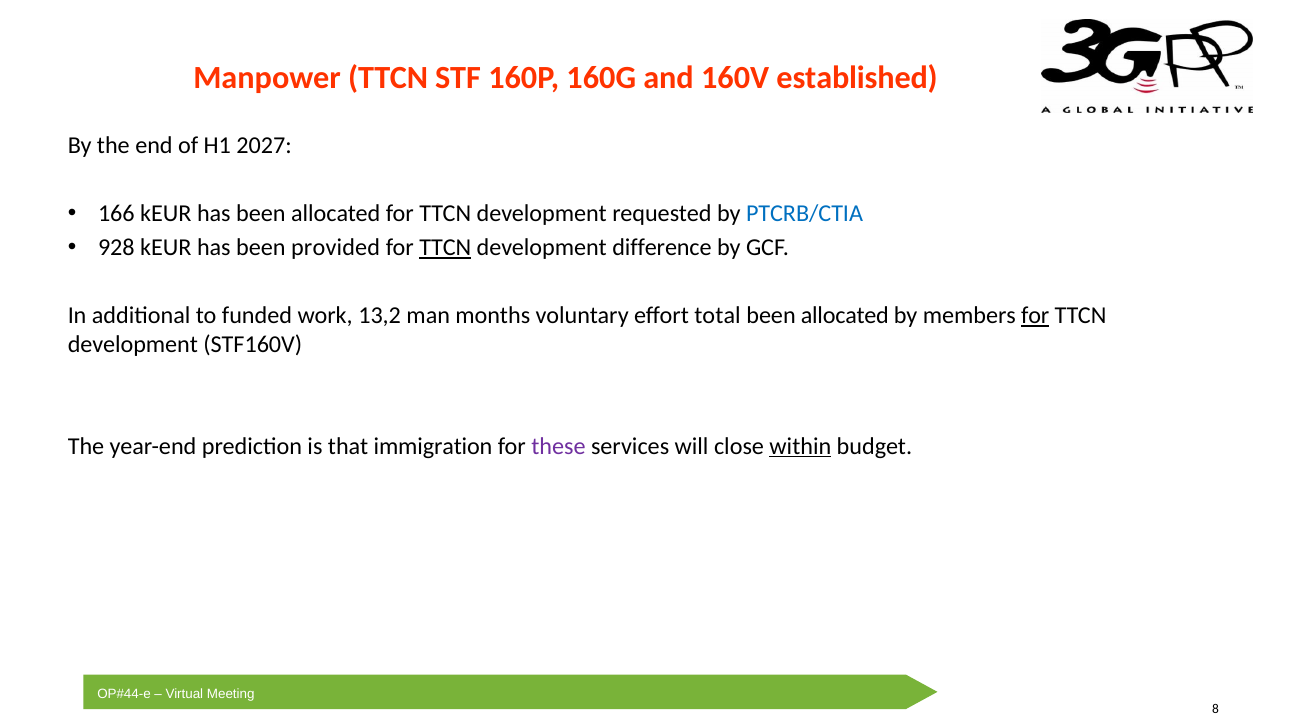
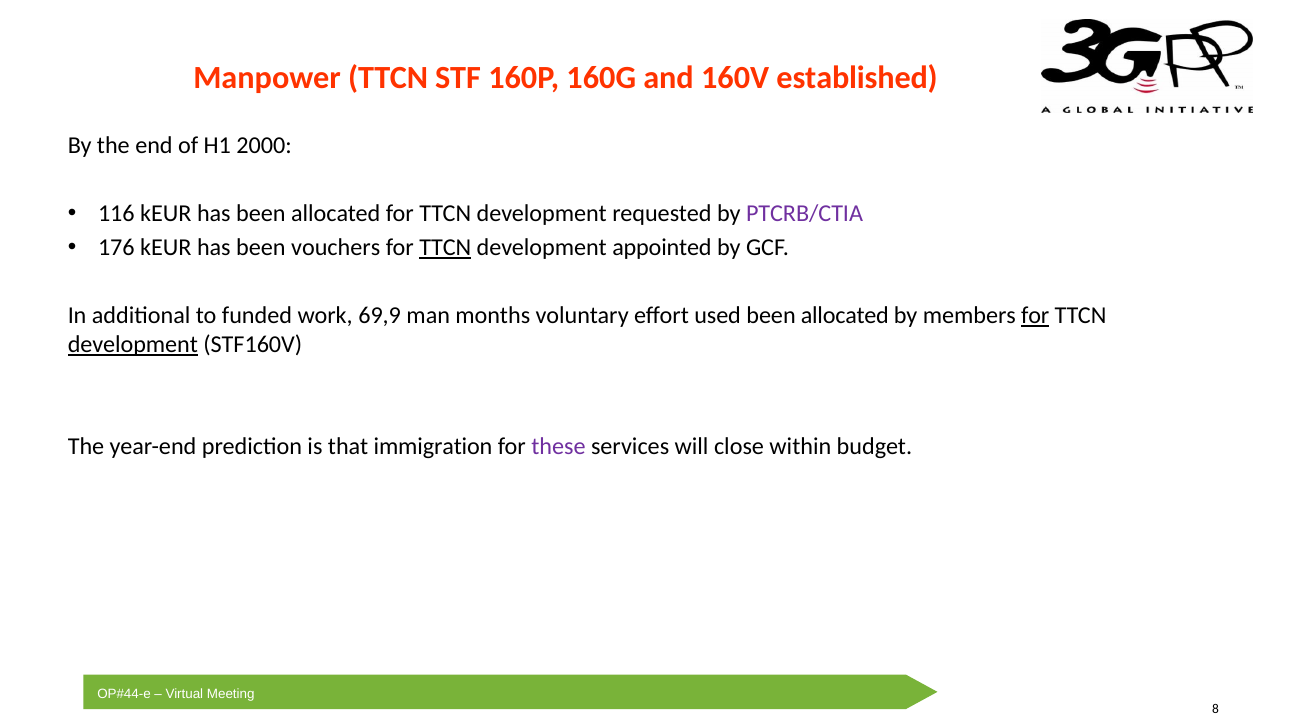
2027: 2027 -> 2000
166: 166 -> 116
PTCRB/CTIA colour: blue -> purple
928: 928 -> 176
provided: provided -> vouchers
difference: difference -> appointed
13,2: 13,2 -> 69,9
total: total -> used
development at (133, 344) underline: none -> present
within underline: present -> none
